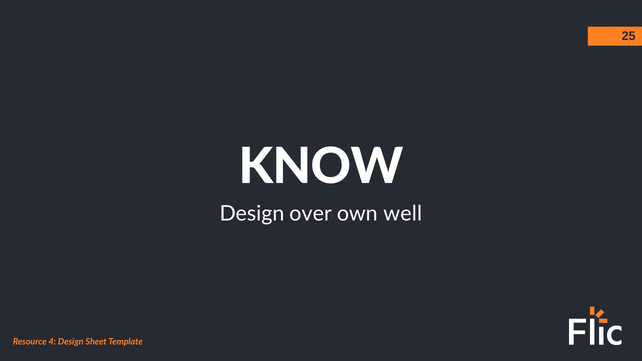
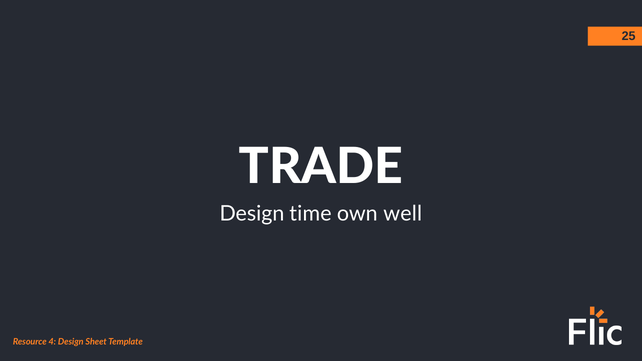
KNOW: KNOW -> TRADE
over: over -> time
